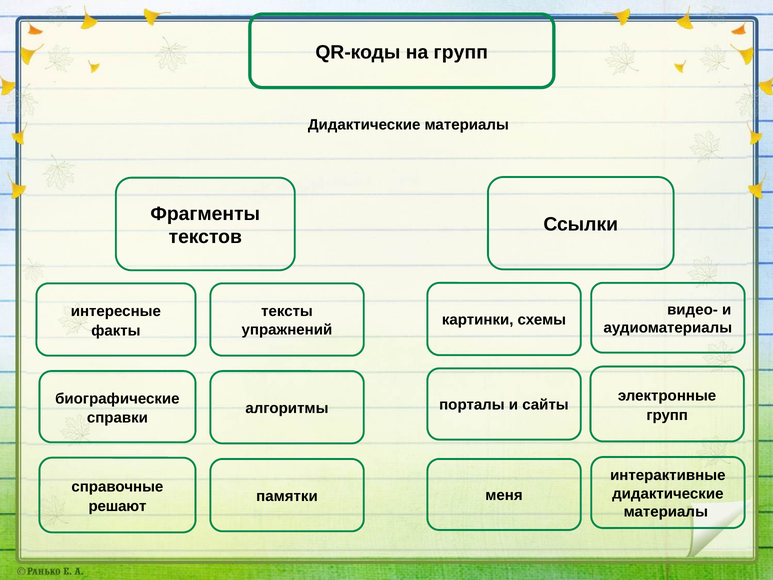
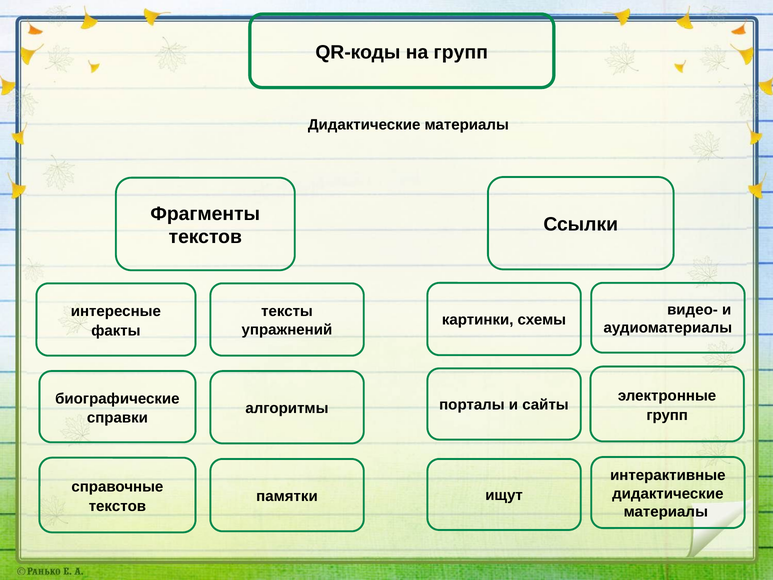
меня: меня -> ищут
решают at (117, 506): решают -> текстов
